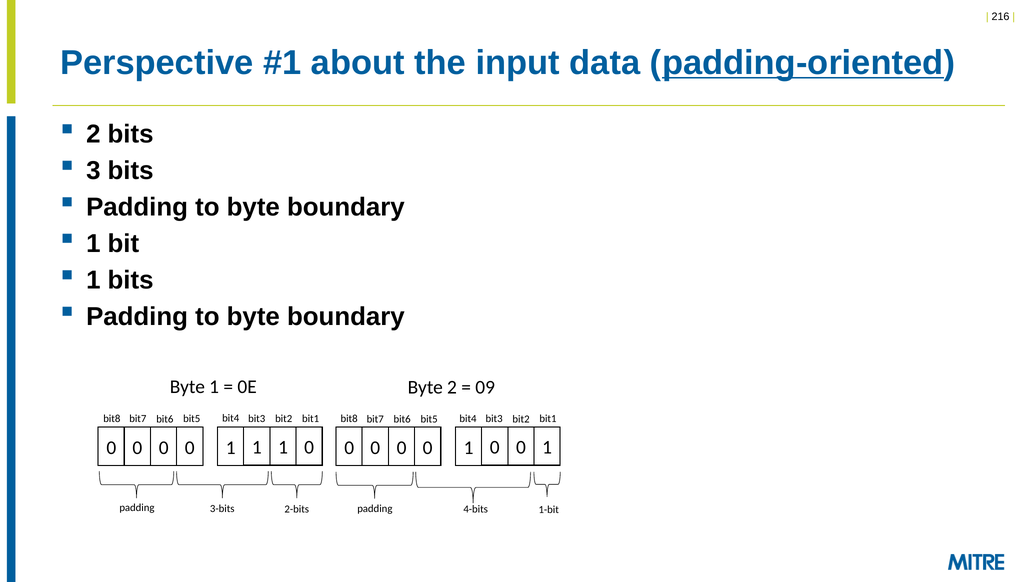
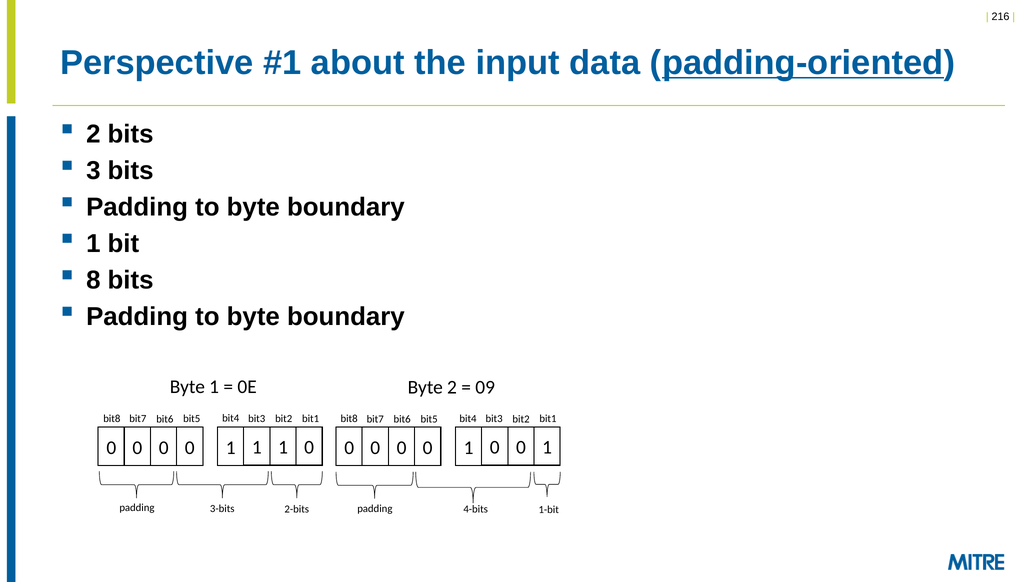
1 at (93, 280): 1 -> 8
